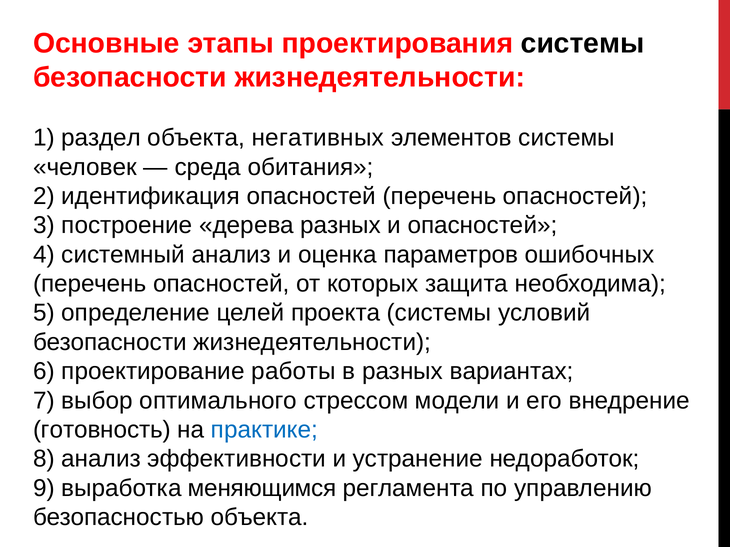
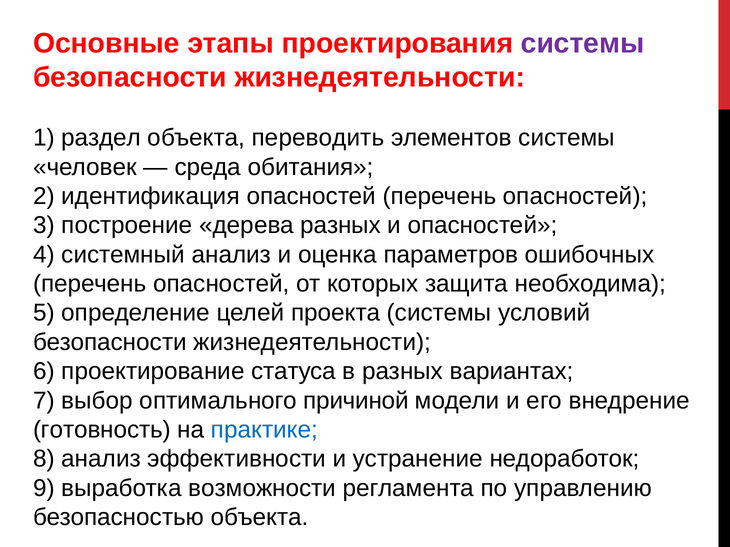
системы at (583, 43) colour: black -> purple
негативных: негативных -> переводить
работы: работы -> статуса
стрессом: стрессом -> причиной
меняющимся: меняющимся -> возможности
